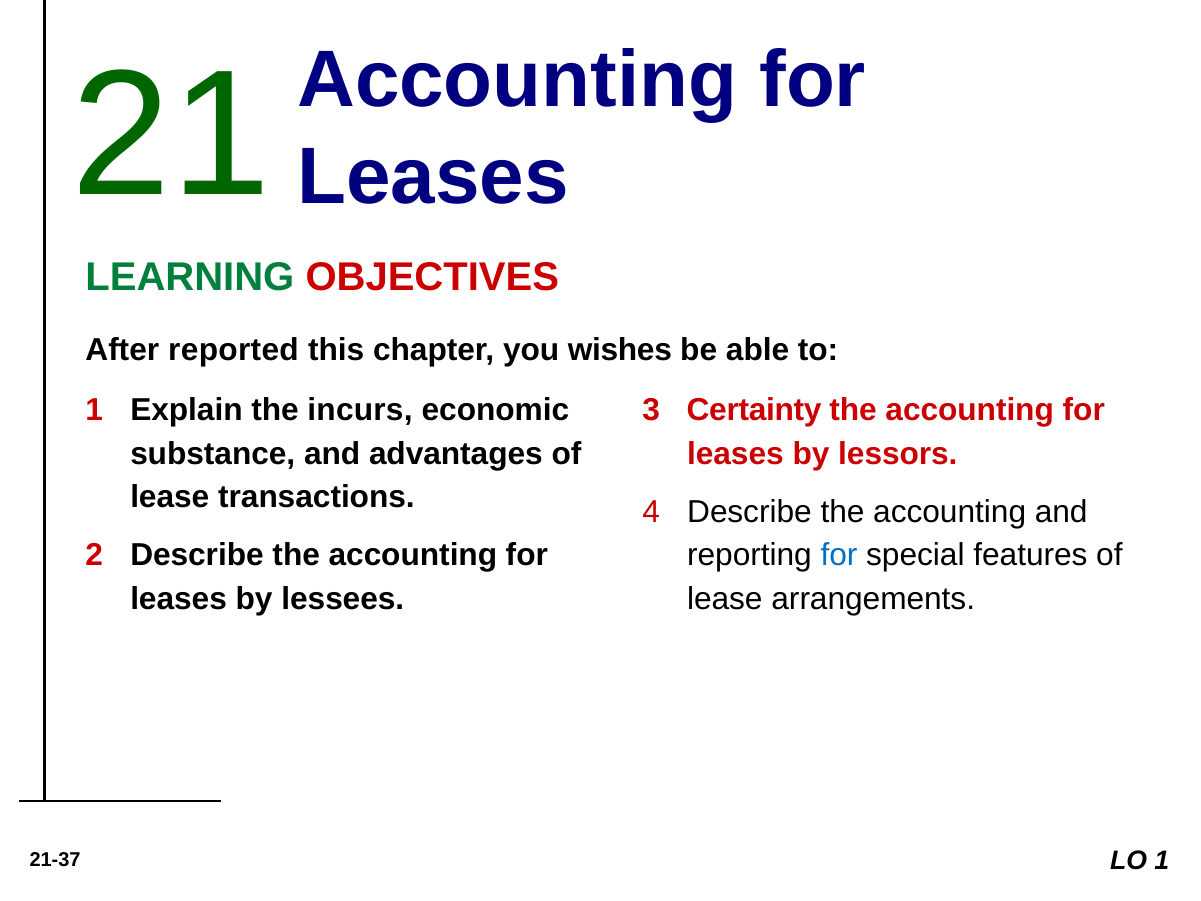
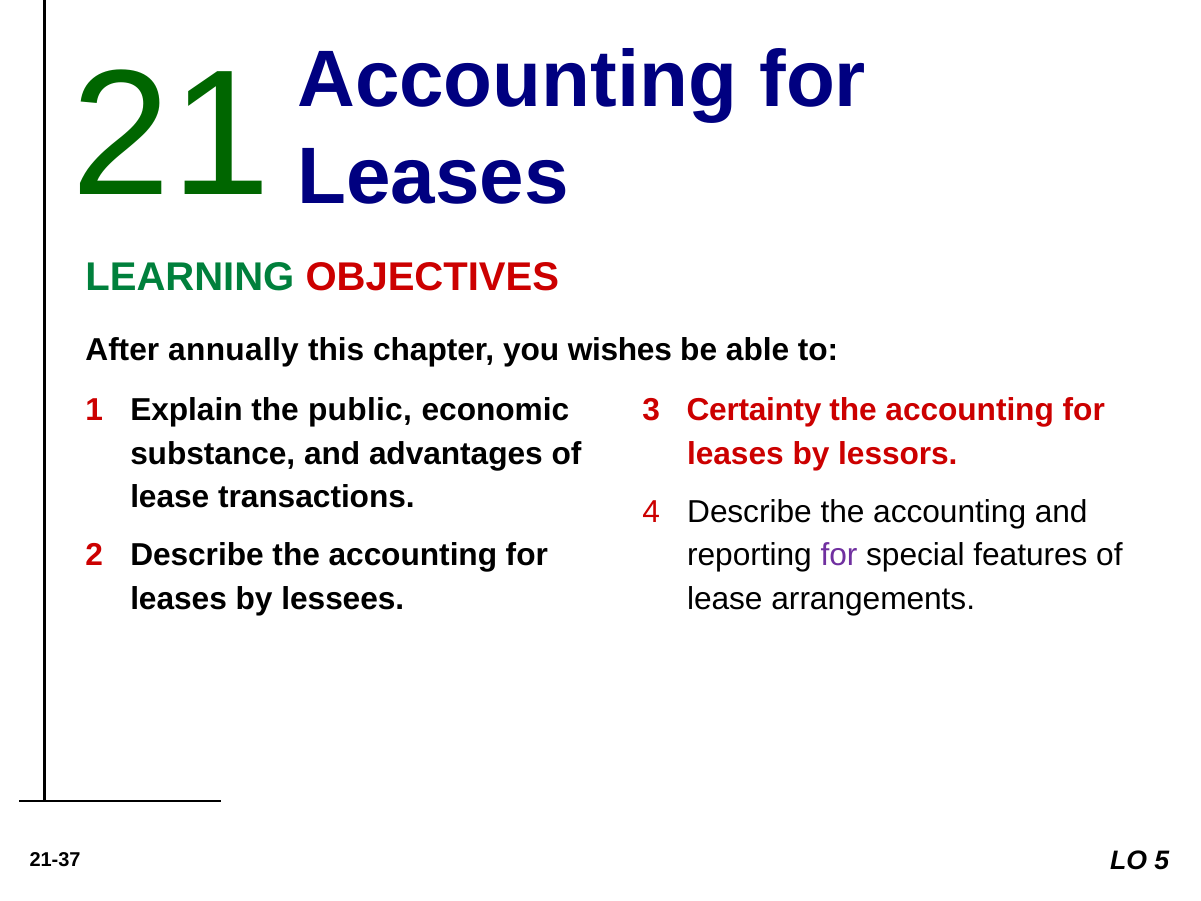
reported: reported -> annually
incurs: incurs -> public
for at (839, 555) colour: blue -> purple
LO 1: 1 -> 5
